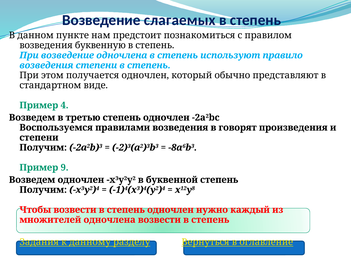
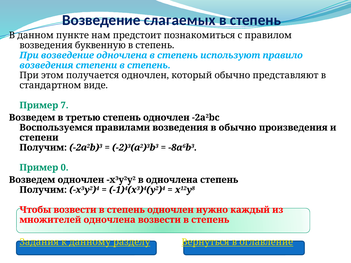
4: 4 -> 7
в говорят: говорят -> обычно
9: 9 -> 0
в буквенной: буквенной -> одночлена
